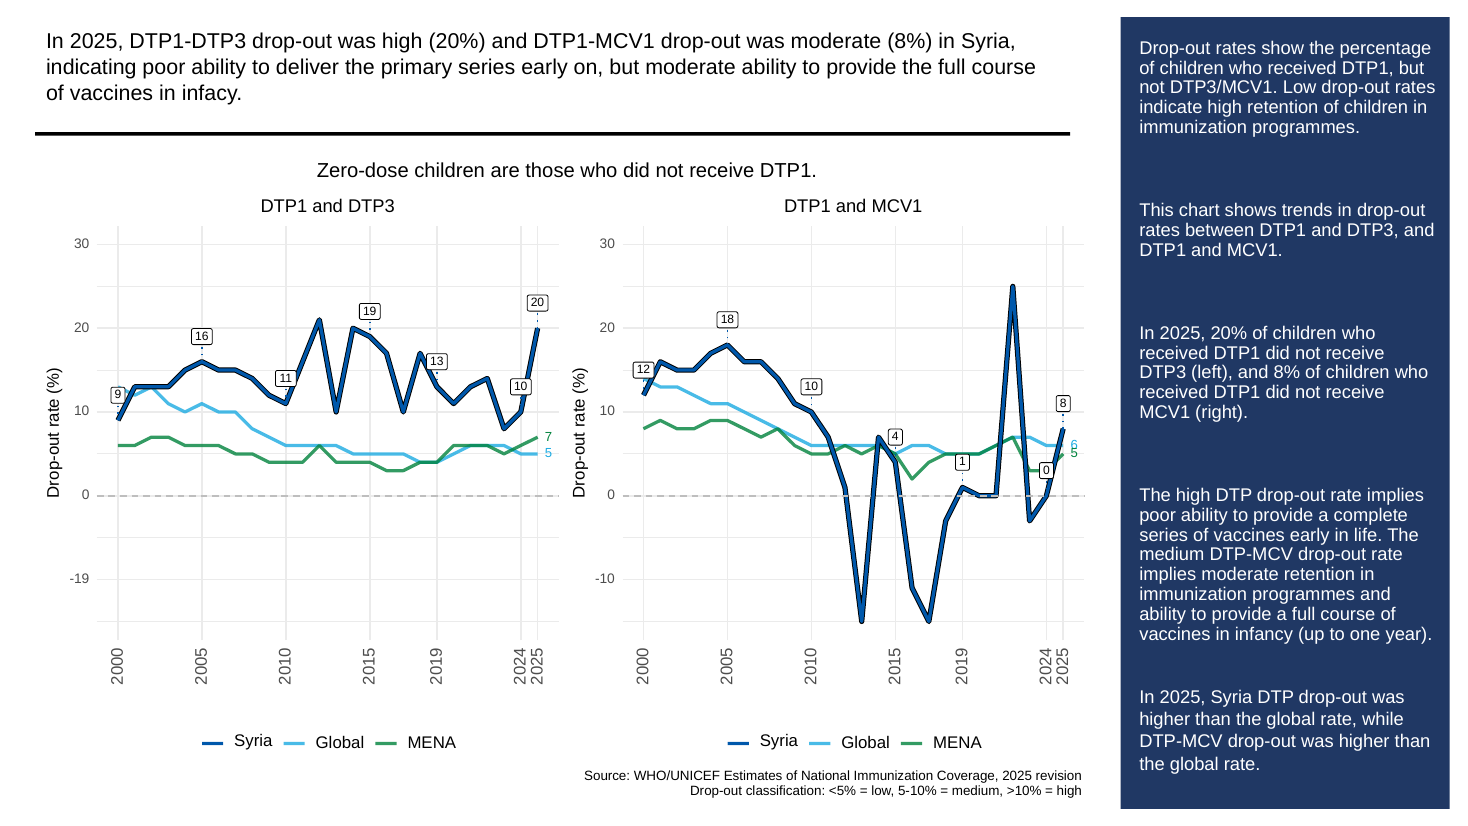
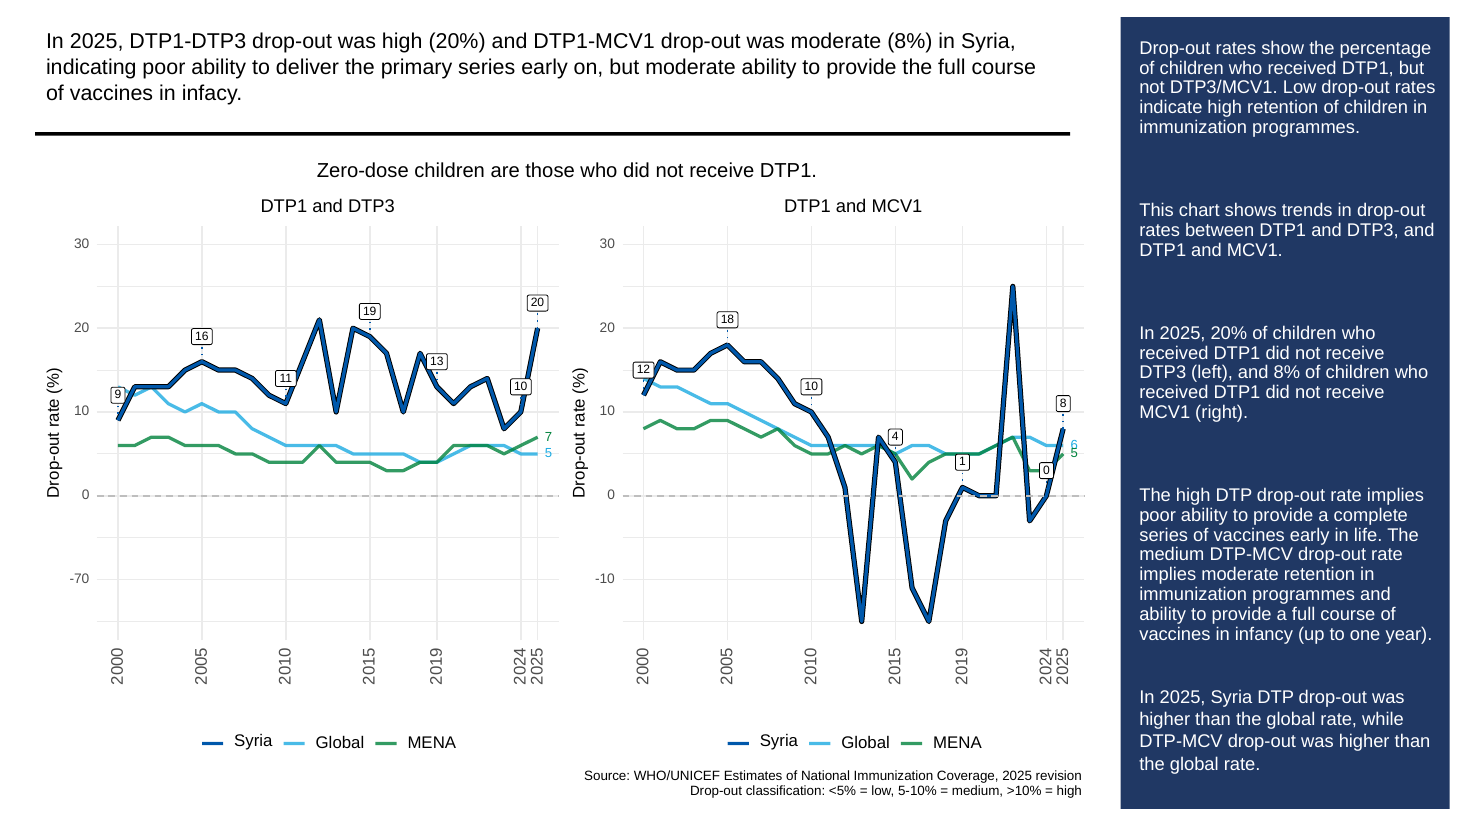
-19: -19 -> -70
